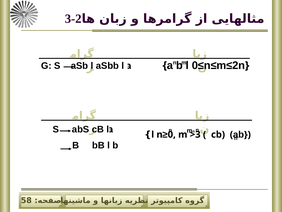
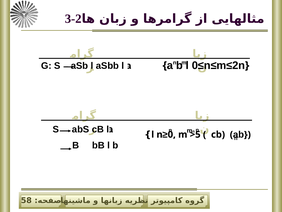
>3: >3 -> >5
